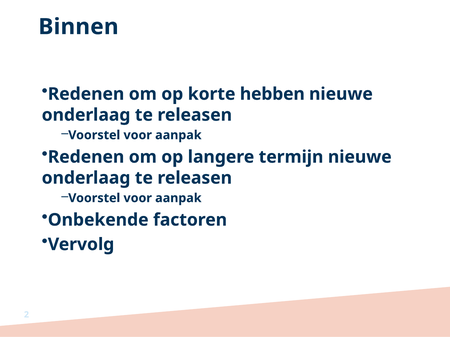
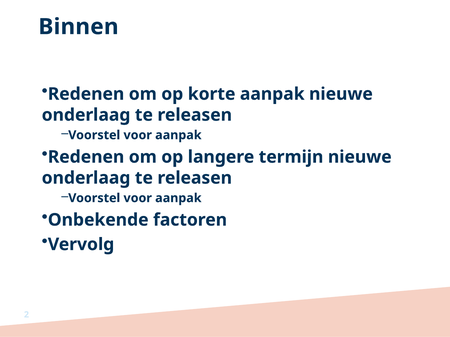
korte hebben: hebben -> aanpak
